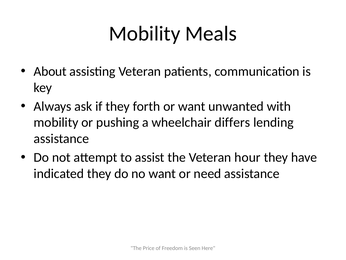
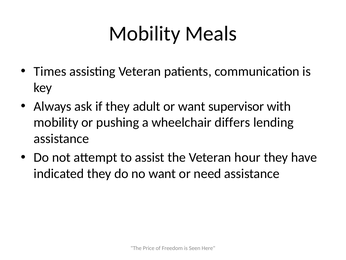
About: About -> Times
forth: forth -> adult
unwanted: unwanted -> supervisor
